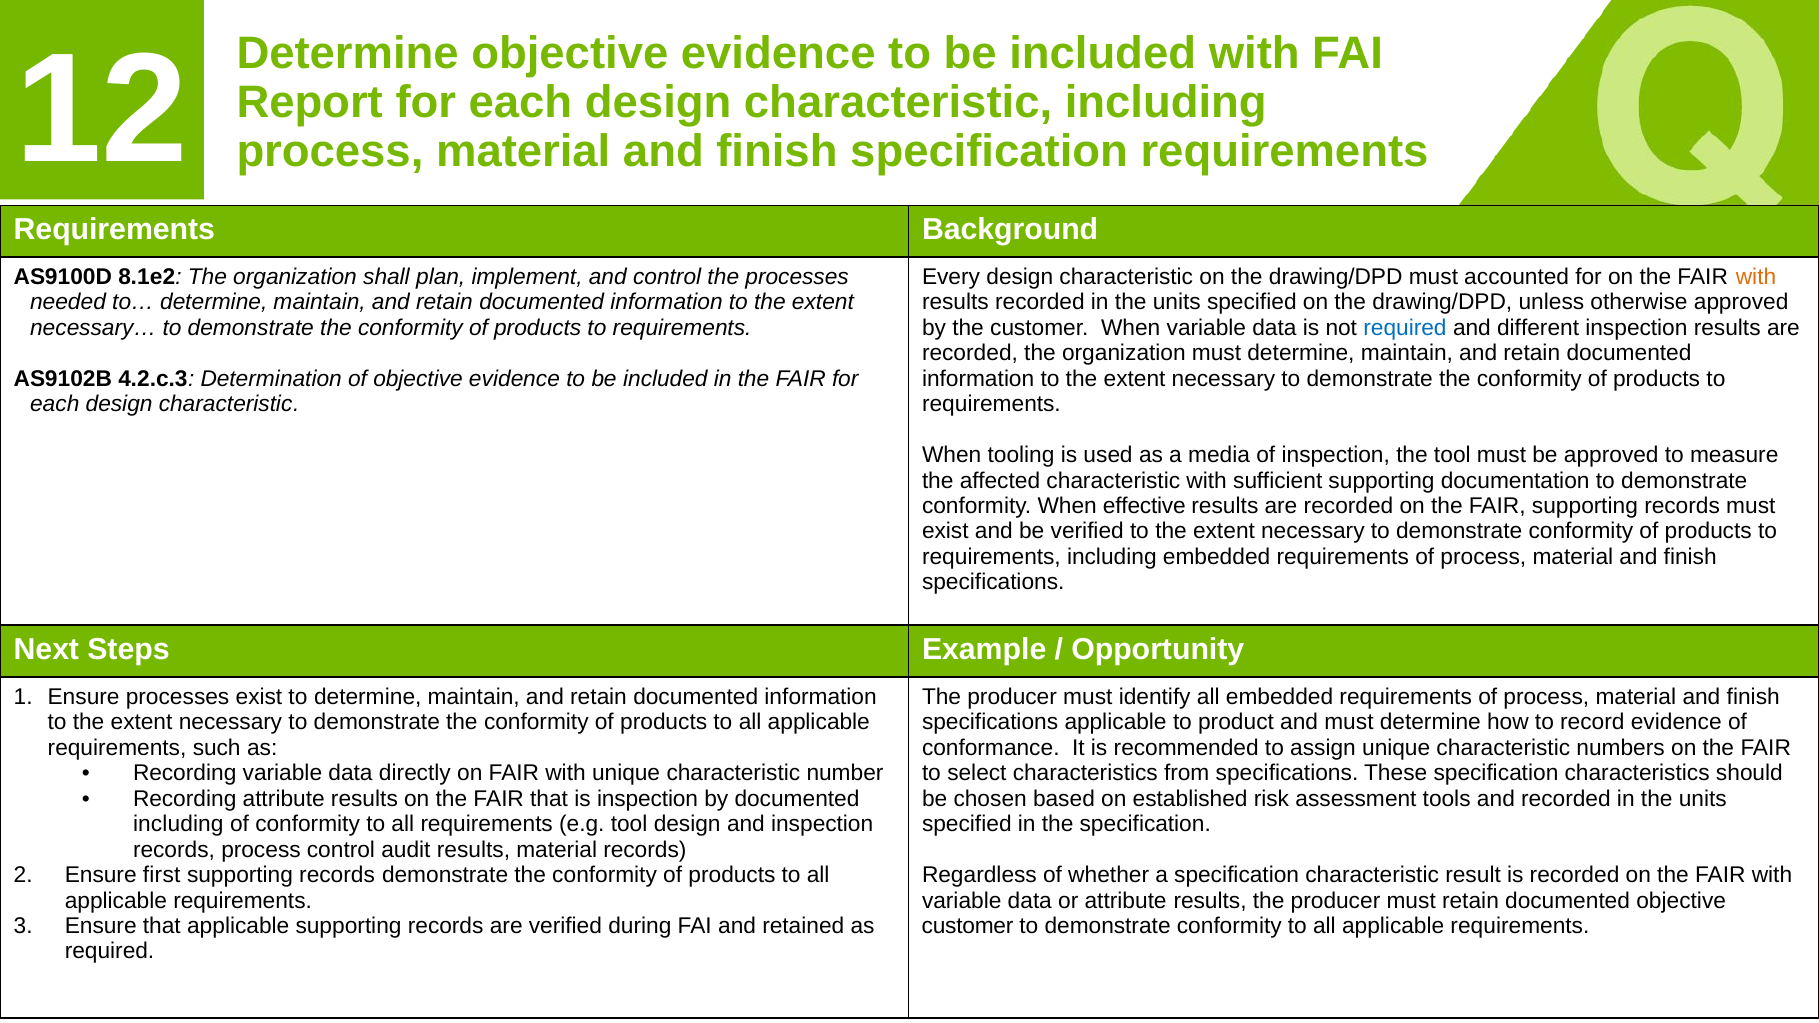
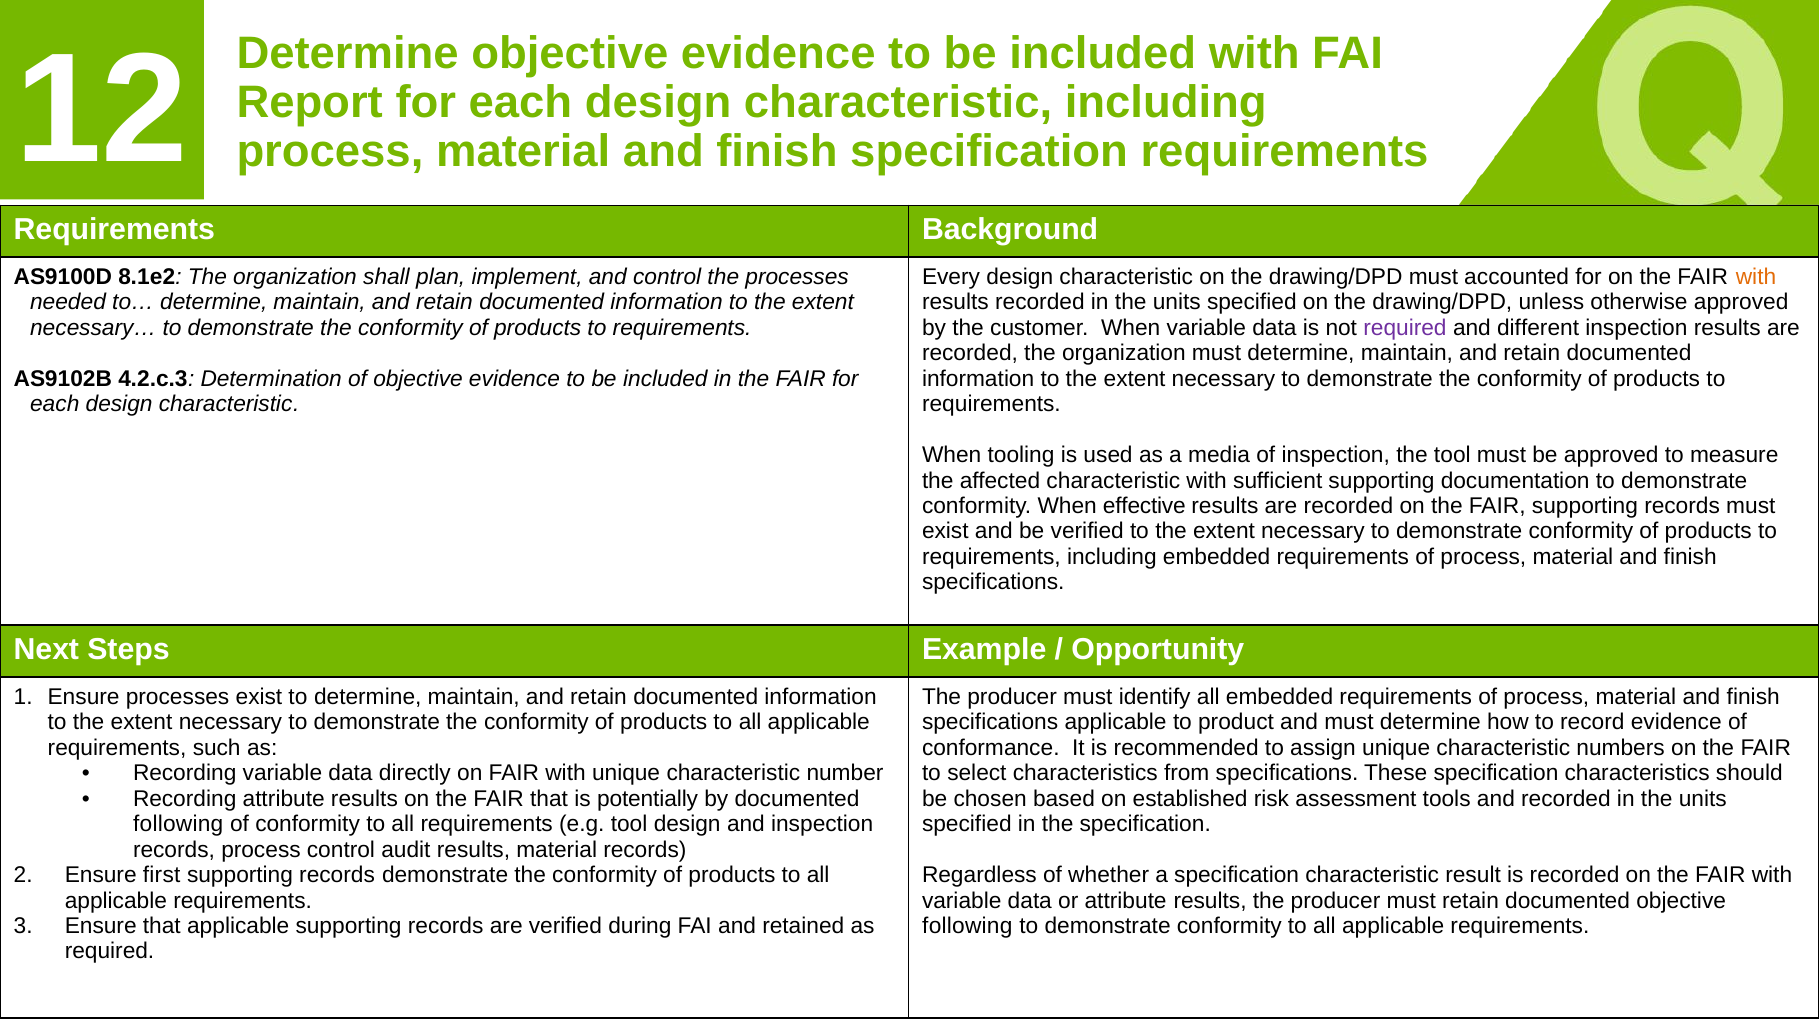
required at (1405, 328) colour: blue -> purple
is inspection: inspection -> potentially
including at (178, 824): including -> following
customer at (968, 926): customer -> following
